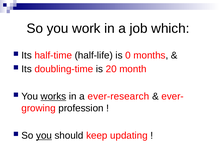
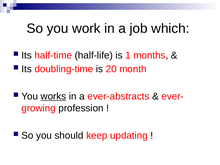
0: 0 -> 1
ever-research: ever-research -> ever-abstracts
you at (44, 136) underline: present -> none
